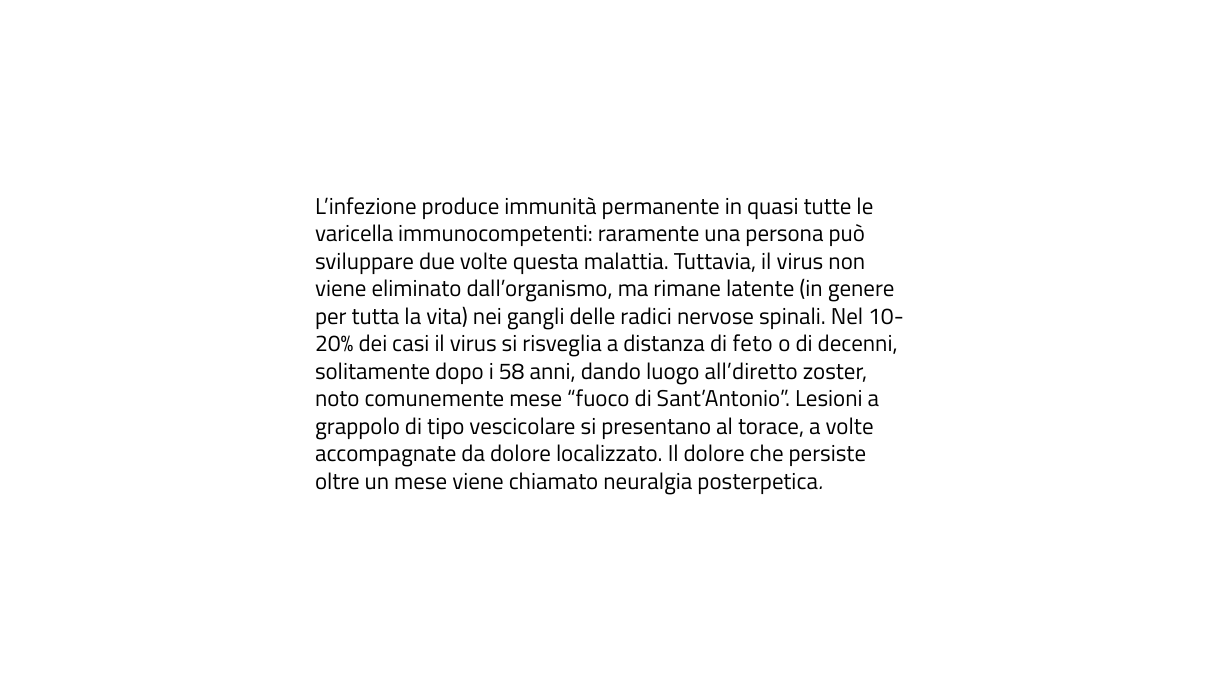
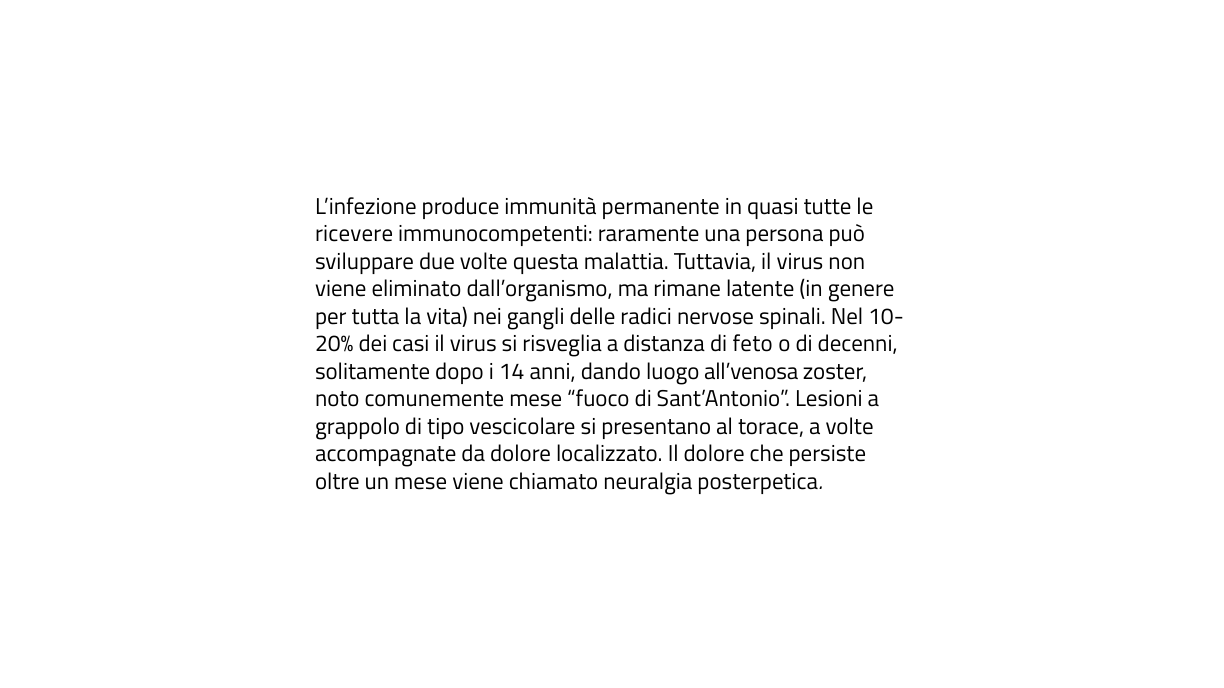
varicella: varicella -> ricevere
58: 58 -> 14
all’diretto: all’diretto -> all’venosa
